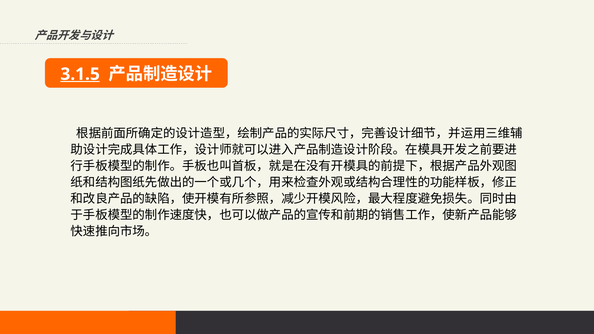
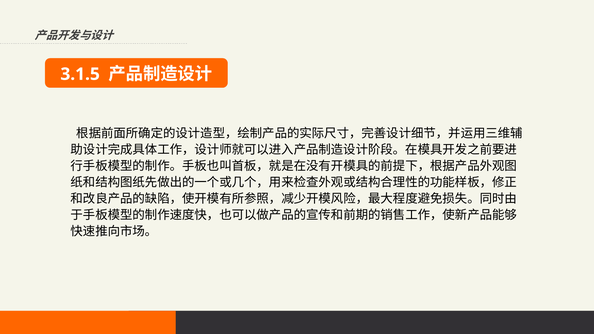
3.1.5 underline: present -> none
